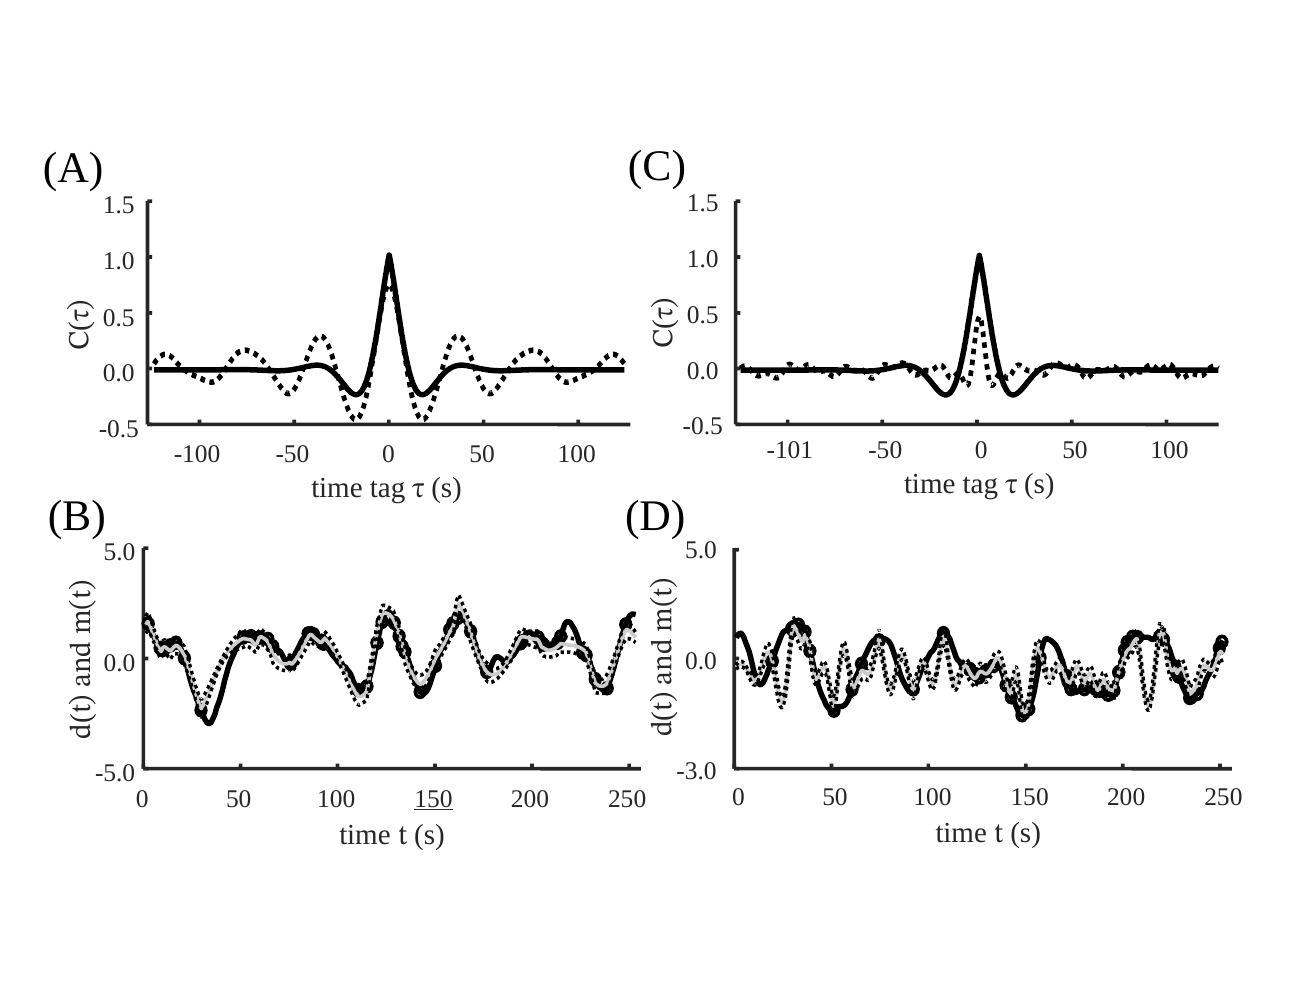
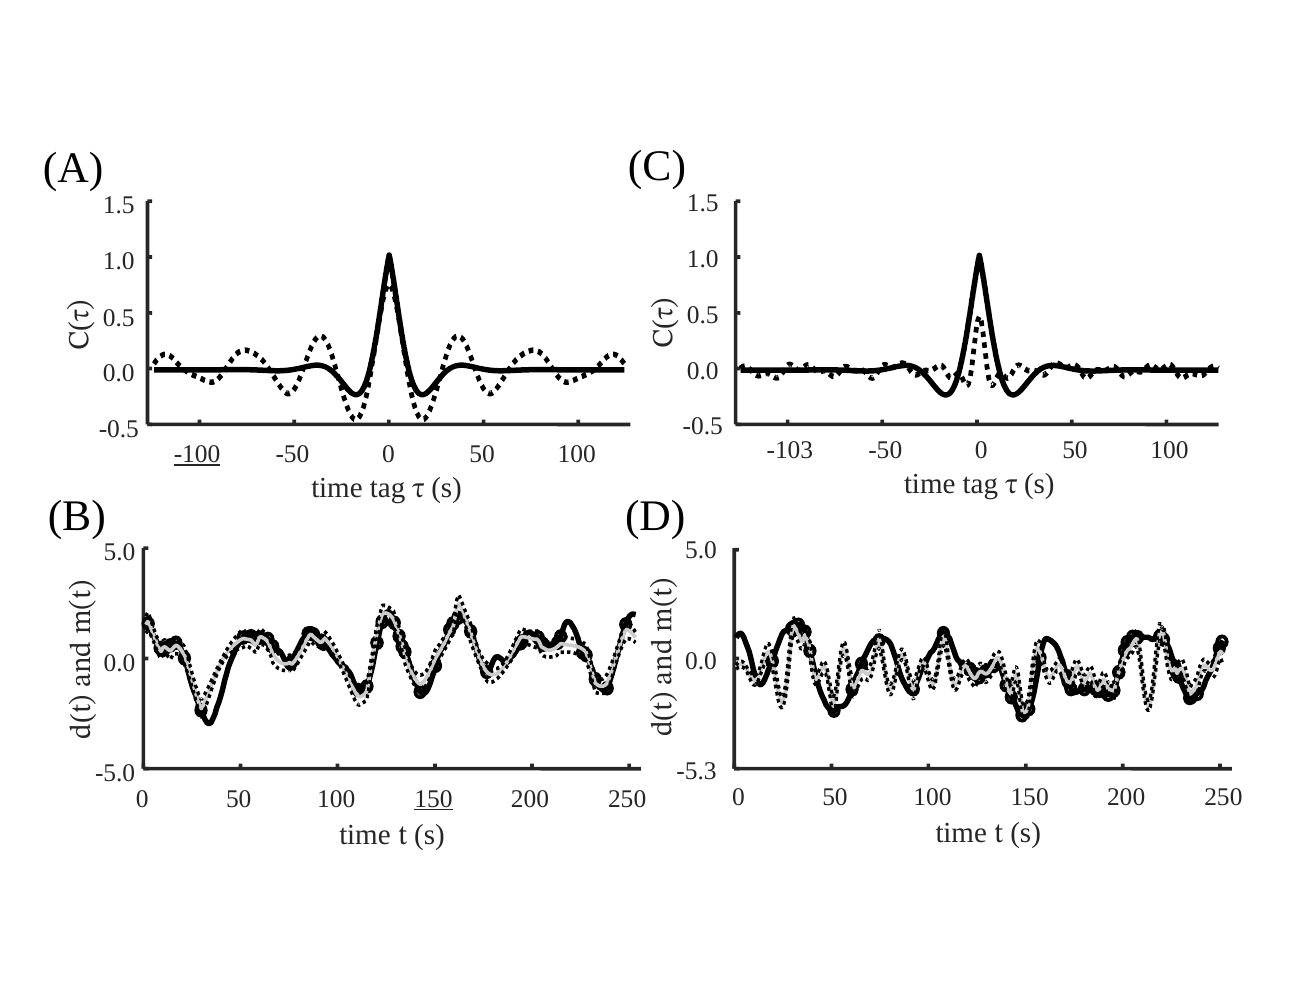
-101: -101 -> -103
-100 underline: none -> present
-3.0: -3.0 -> -5.3
